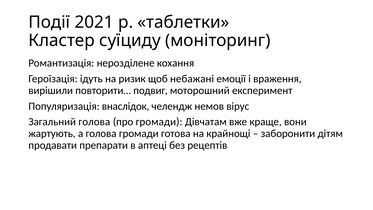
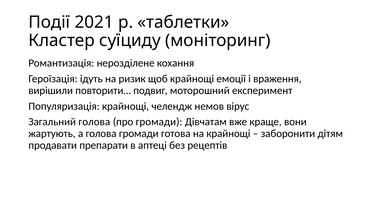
щоб небажані: небажані -> крайнощі
Популяризація внаслідок: внаслідок -> крайнощі
